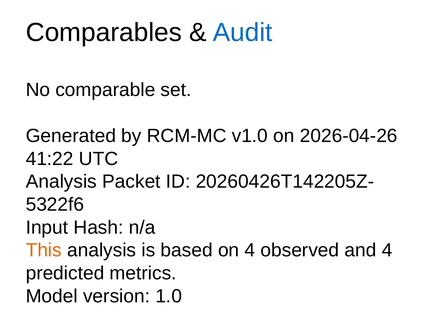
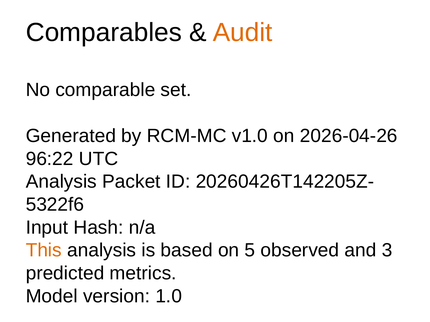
Audit colour: blue -> orange
41:22: 41:22 -> 96:22
on 4: 4 -> 5
and 4: 4 -> 3
